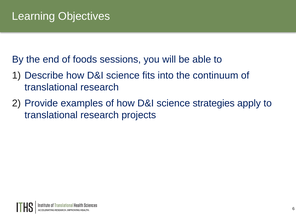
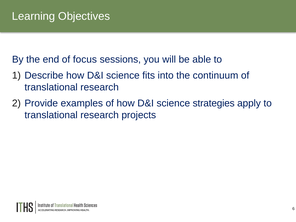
foods: foods -> focus
